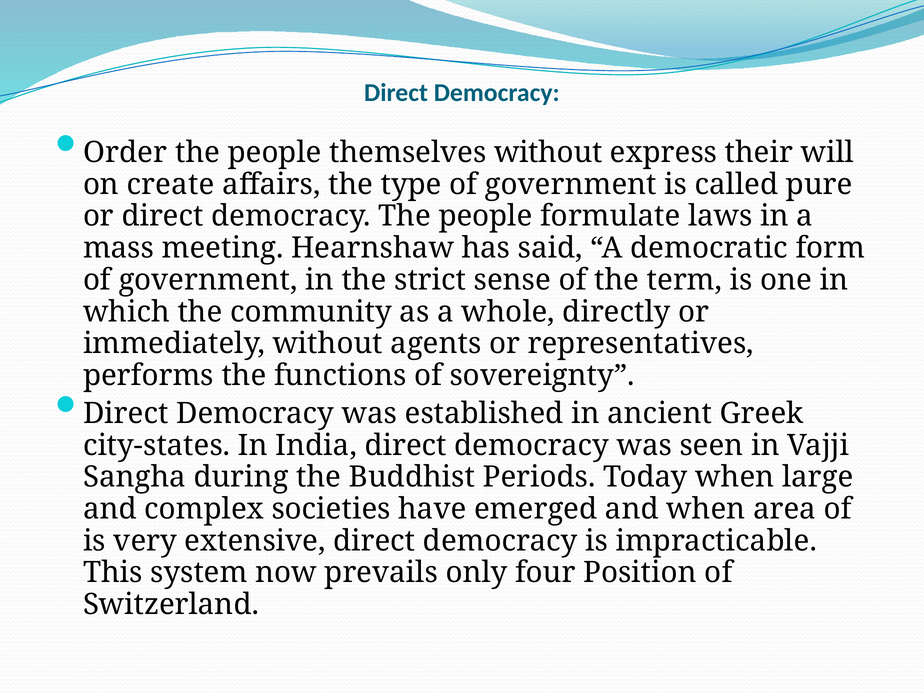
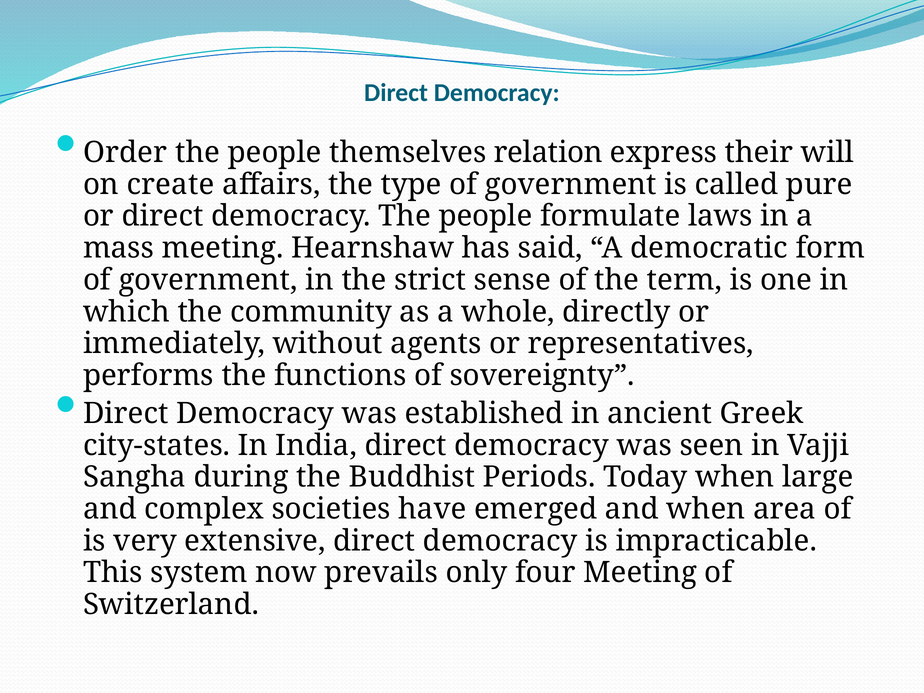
themselves without: without -> relation
four Position: Position -> Meeting
